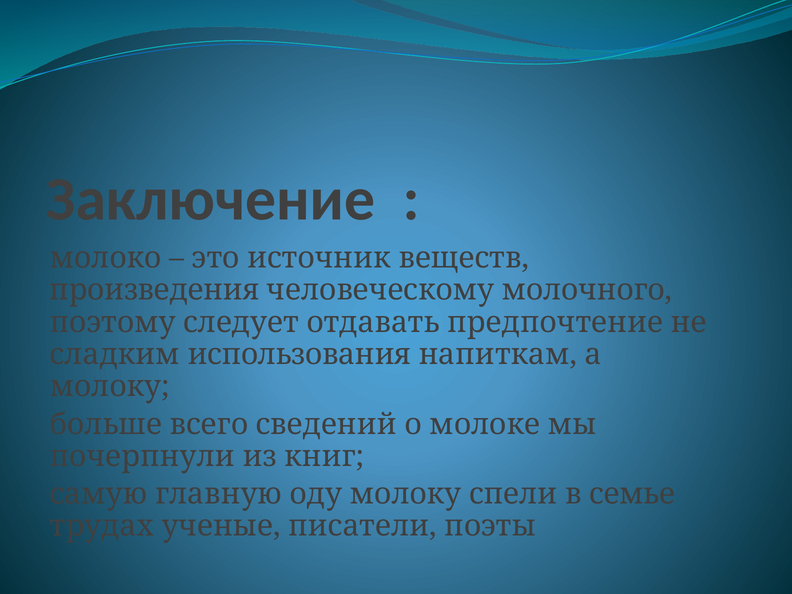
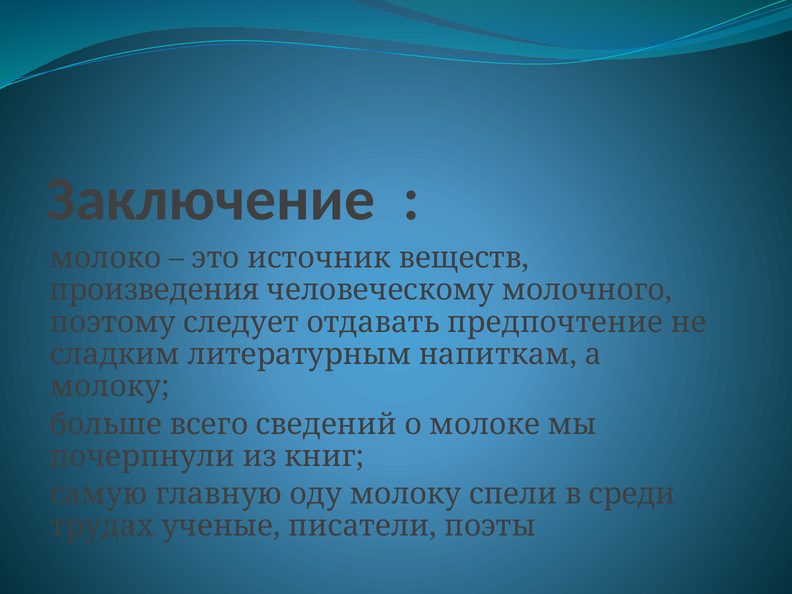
использования: использования -> литературным
семье: семье -> среди
